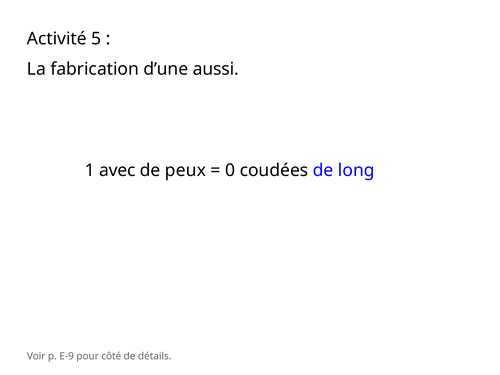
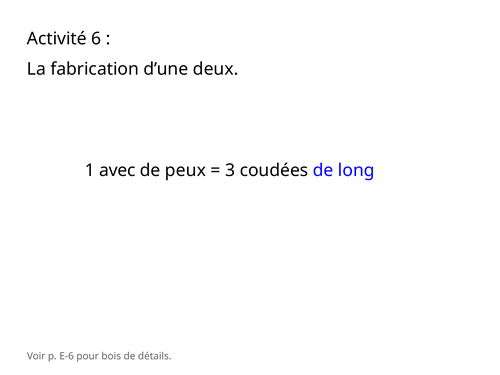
5: 5 -> 6
aussi: aussi -> deux
0: 0 -> 3
E-9: E-9 -> E-6
côté: côté -> bois
